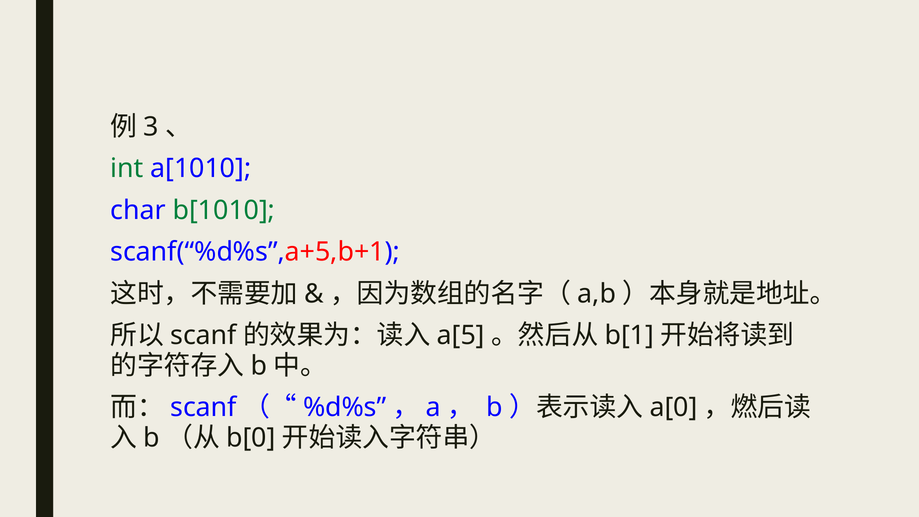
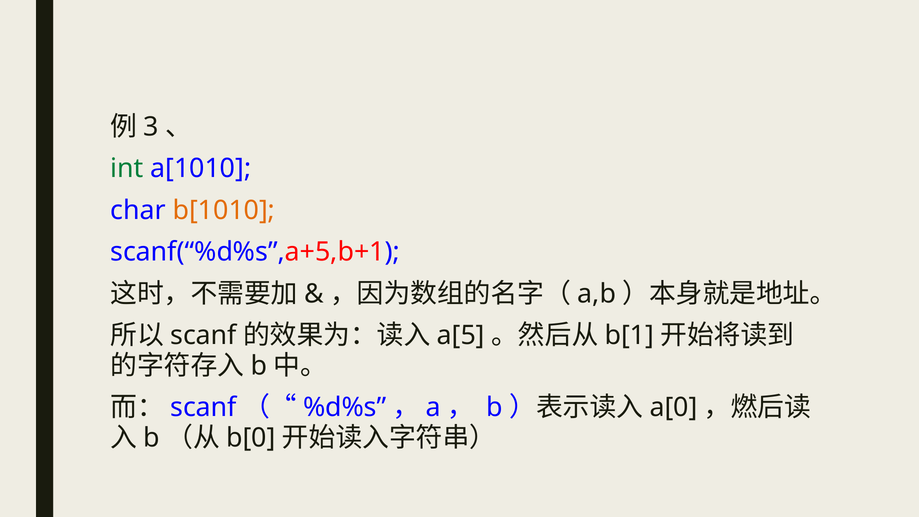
b[1010 colour: green -> orange
